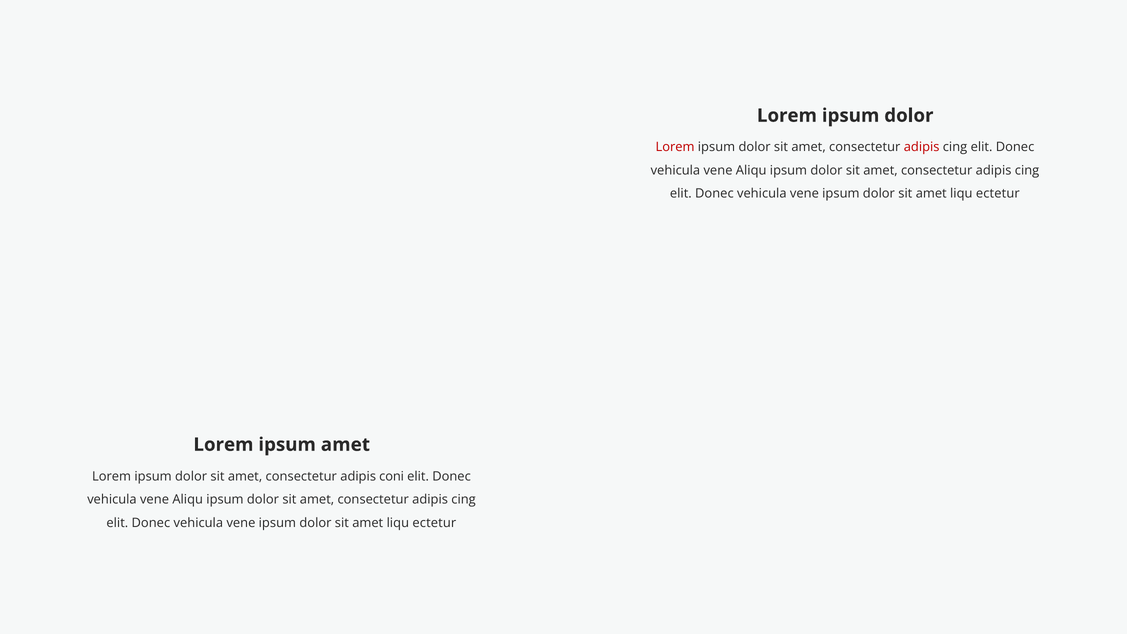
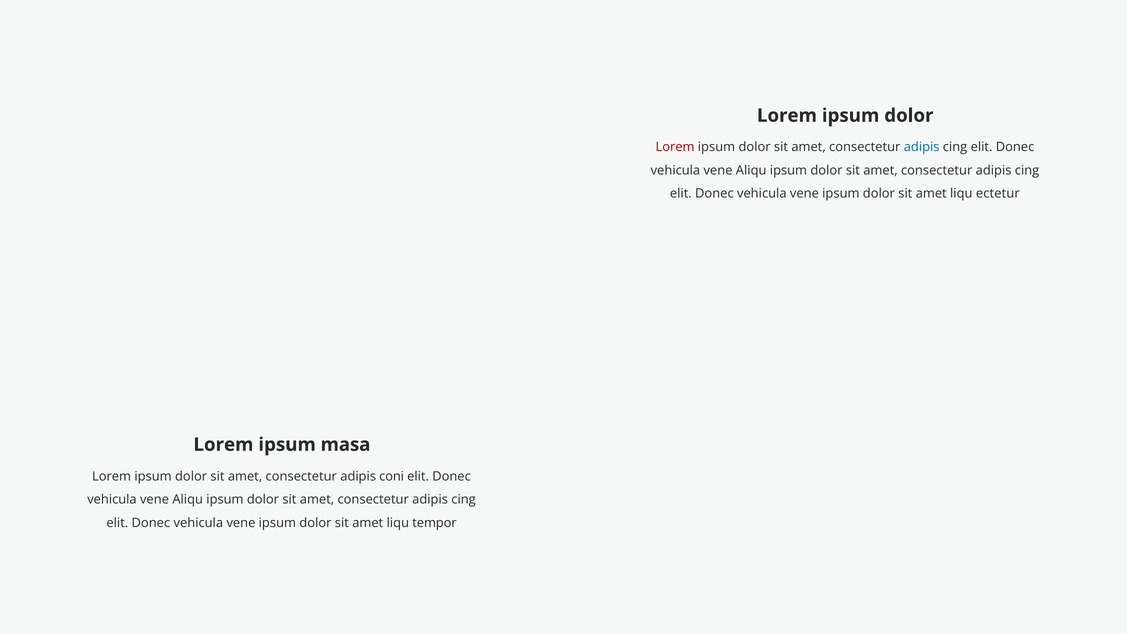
adipis at (922, 147) colour: red -> blue
ipsum amet: amet -> masa
ectetur at (434, 523): ectetur -> tempor
